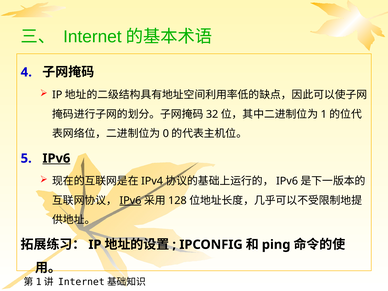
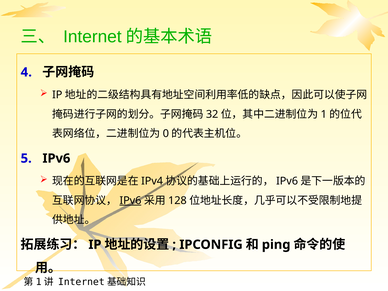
IPv6 at (56, 158) underline: present -> none
